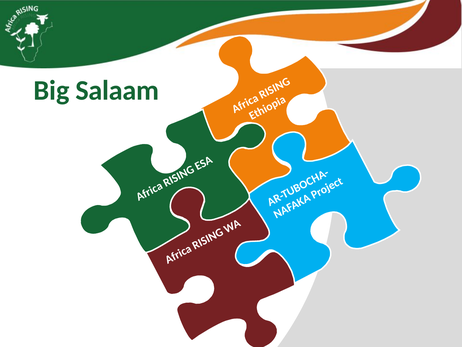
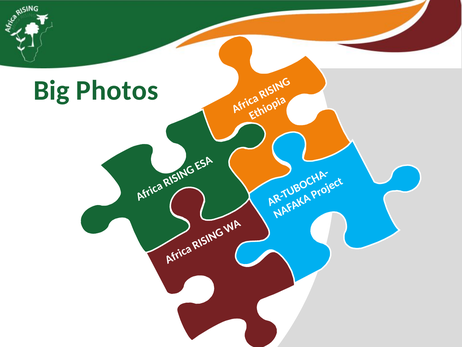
Salaam: Salaam -> Photos
